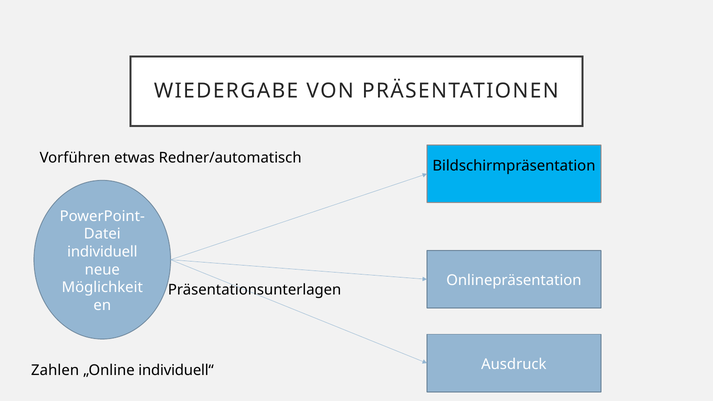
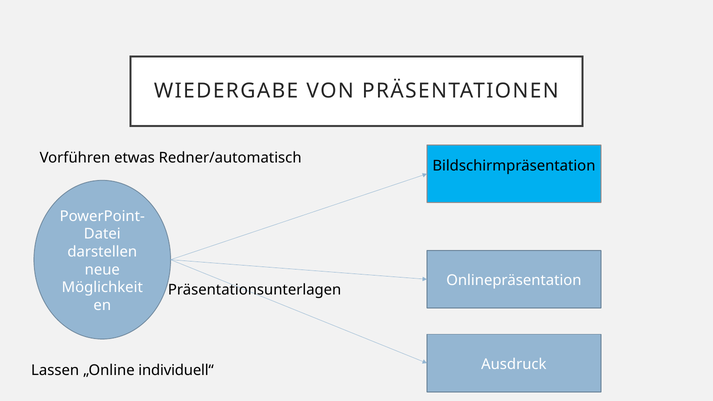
individuell: individuell -> darstellen
Zahlen: Zahlen -> Lassen
